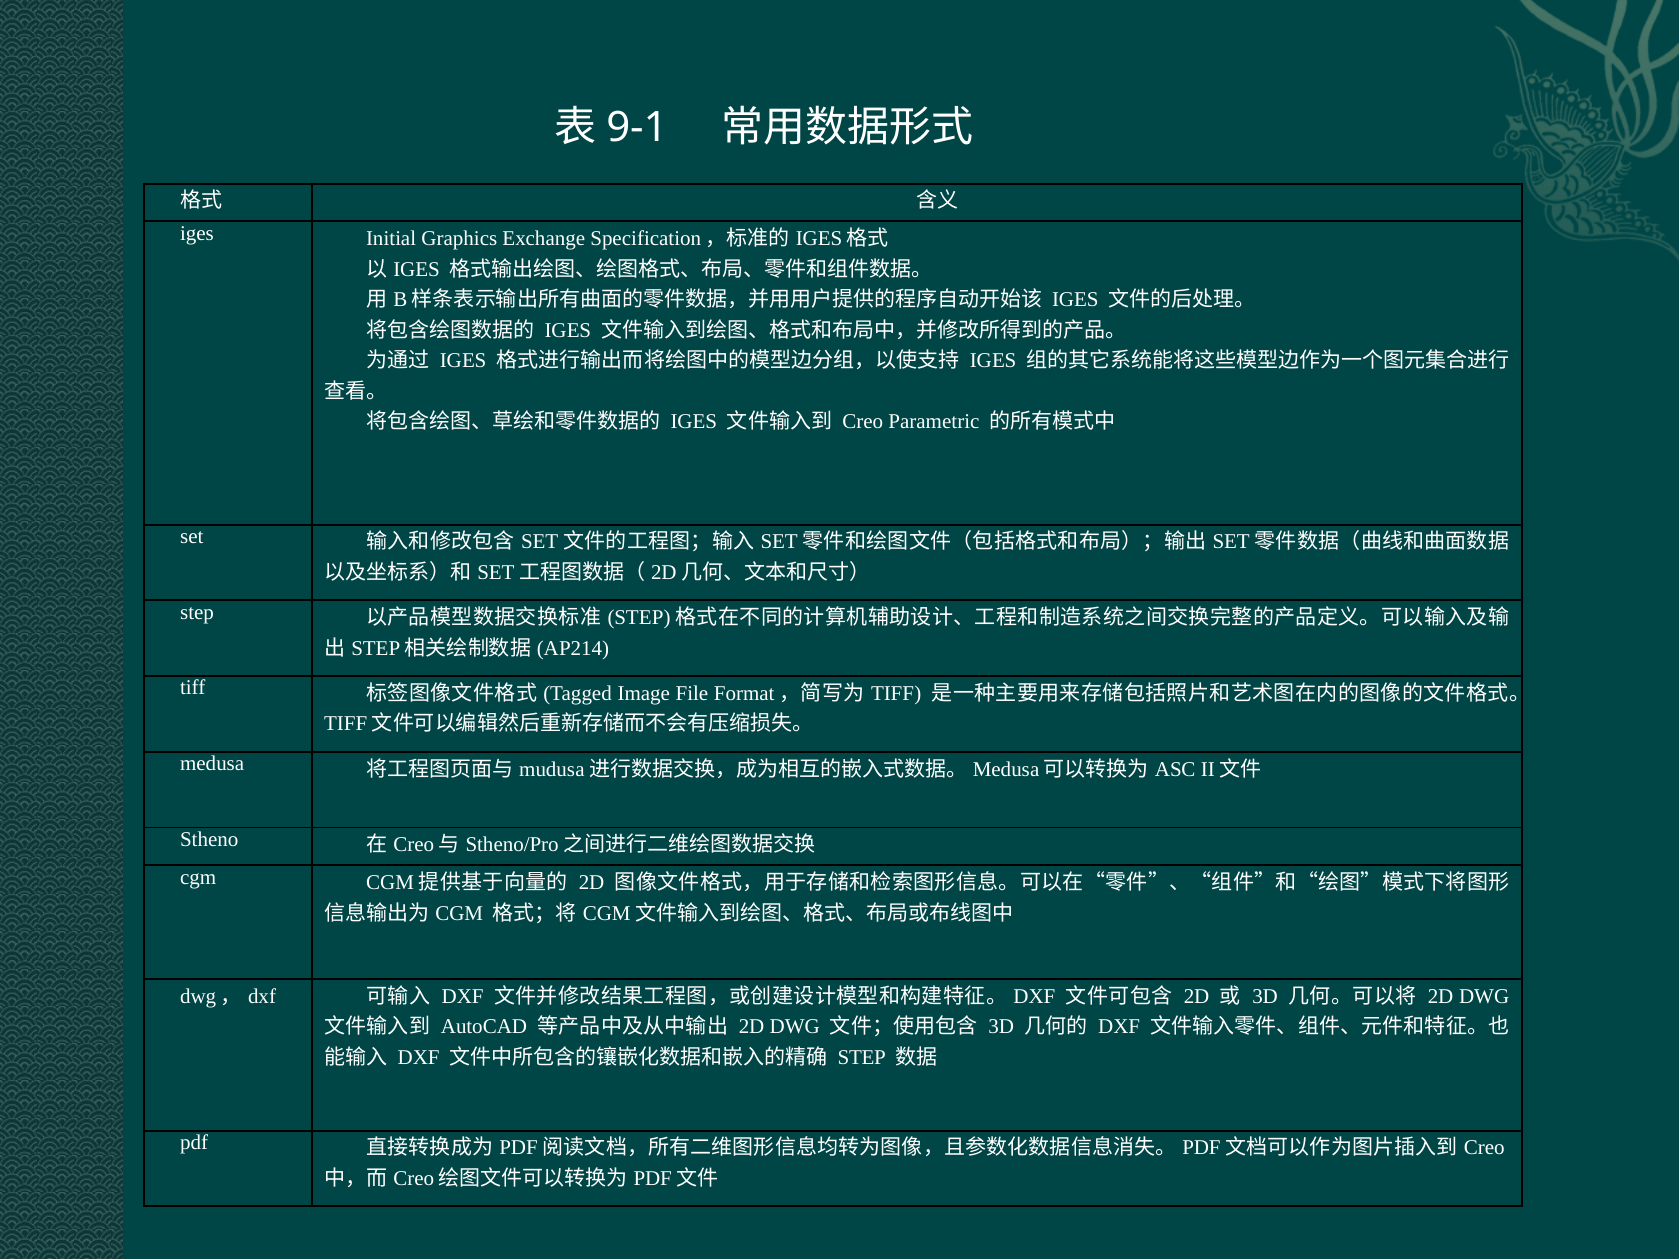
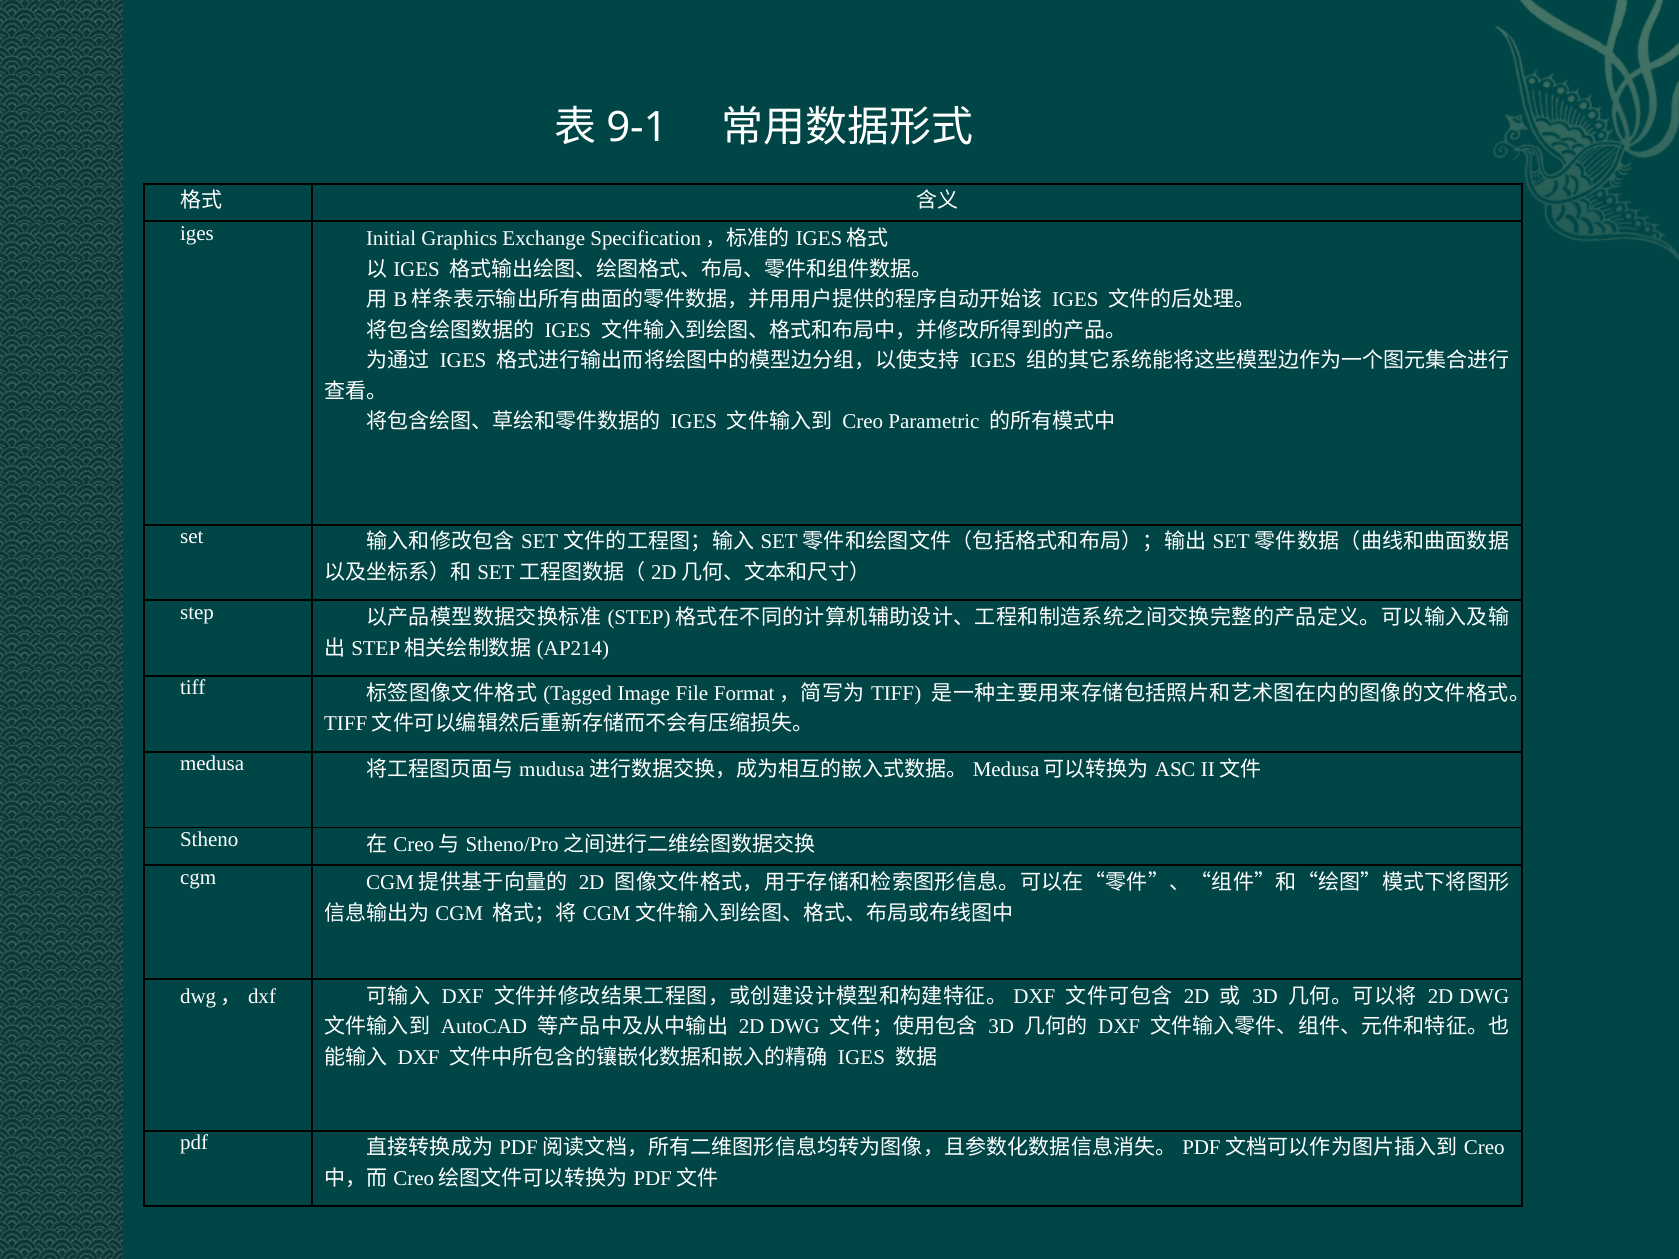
STEP at (862, 1058): STEP -> IGES
